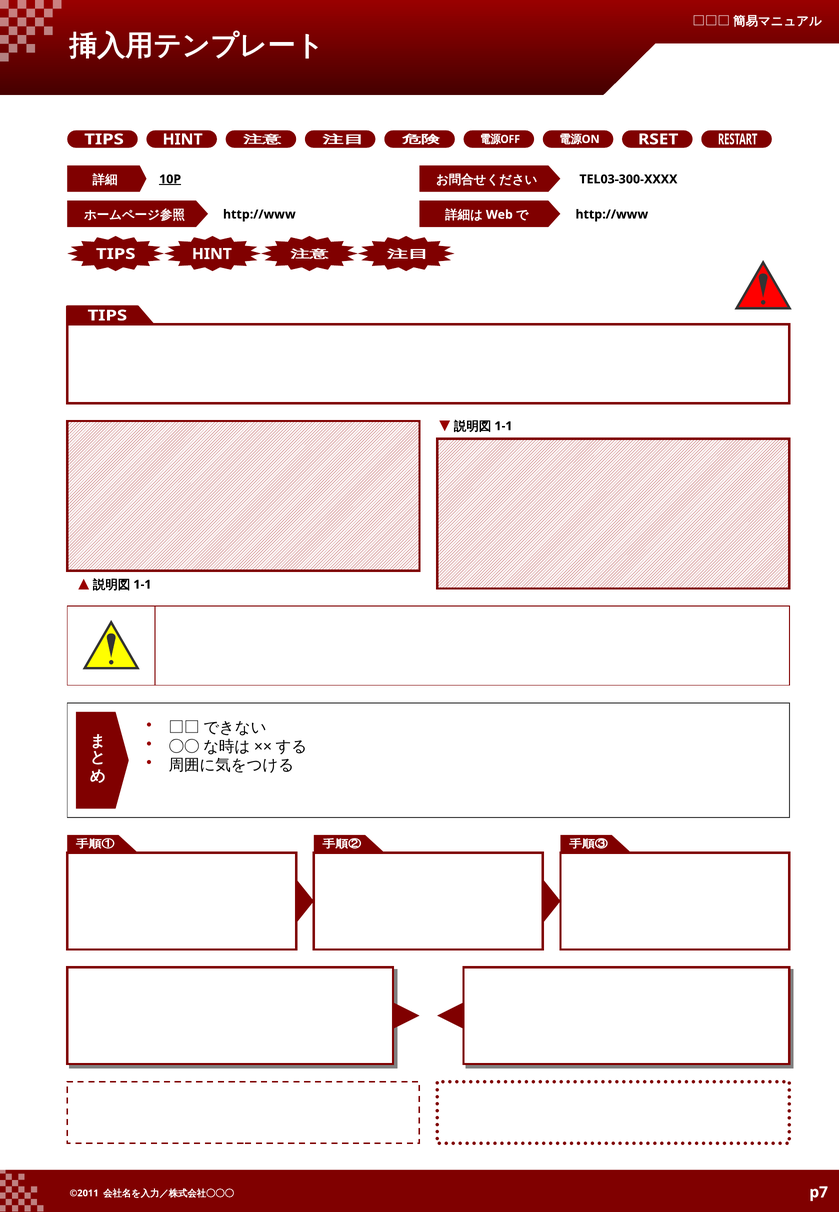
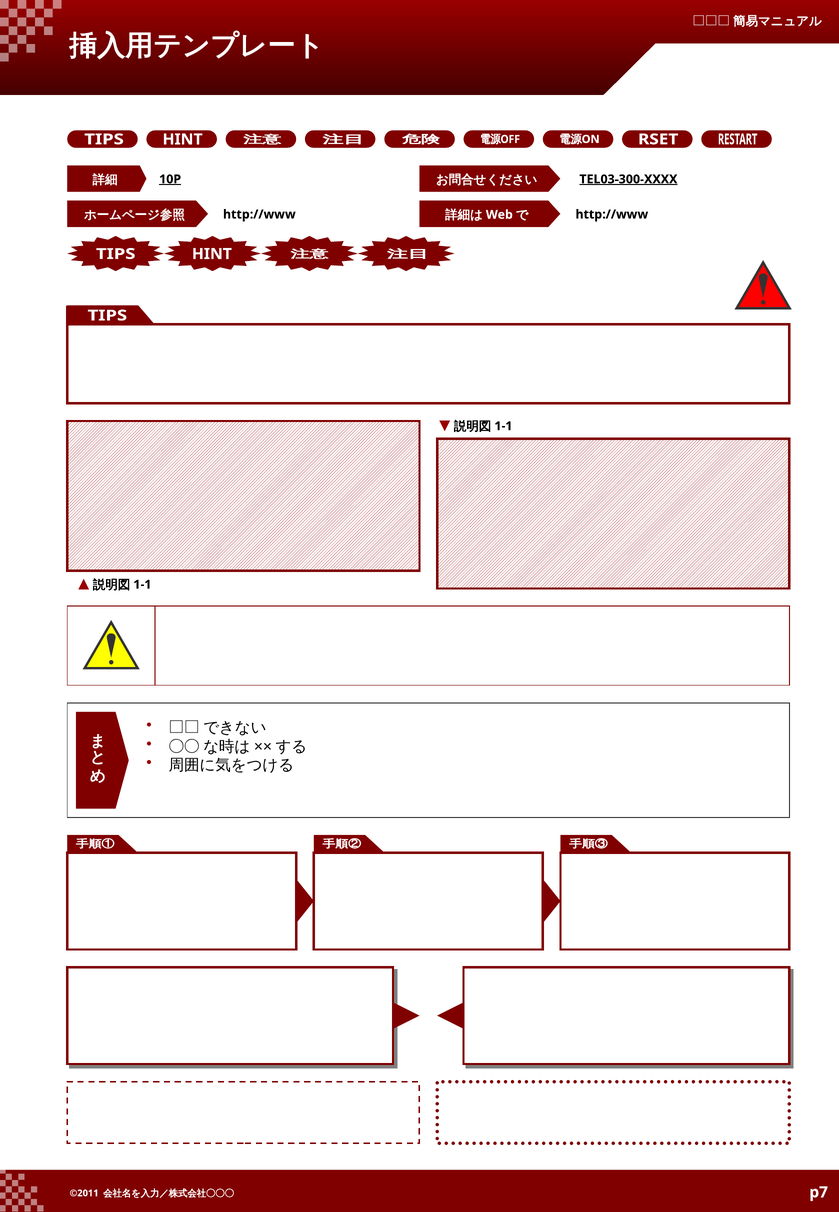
TEL03-300-XXXX underline: none -> present
